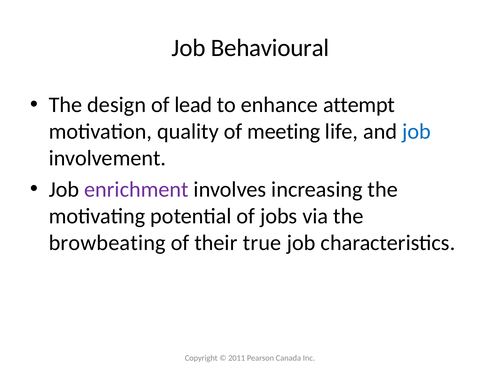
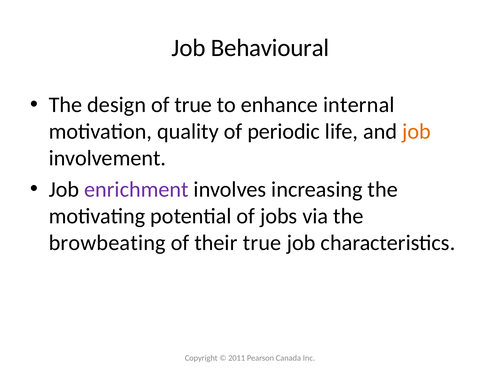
of lead: lead -> true
attempt: attempt -> internal
meeting: meeting -> periodic
job at (416, 132) colour: blue -> orange
